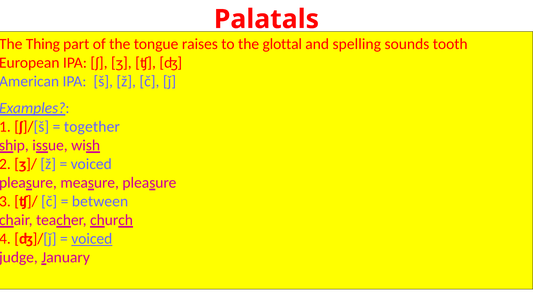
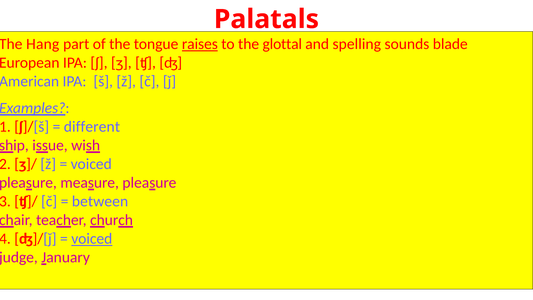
Thing: Thing -> Hang
raises underline: none -> present
tooth: tooth -> blade
together: together -> different
